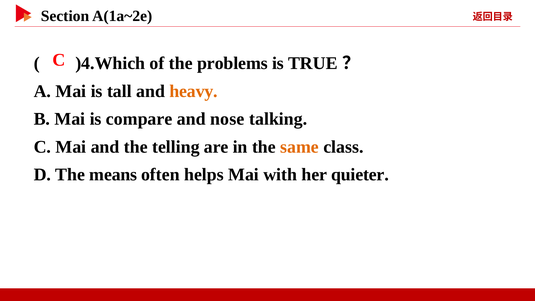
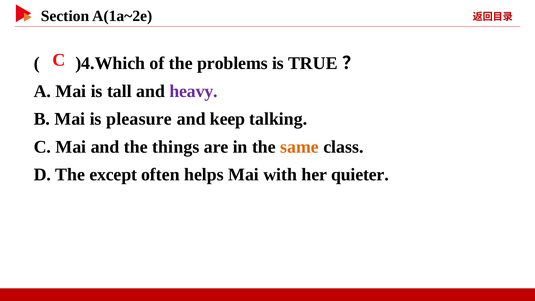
heavy colour: orange -> purple
compare: compare -> pleasure
nose: nose -> keep
telling: telling -> things
means: means -> except
